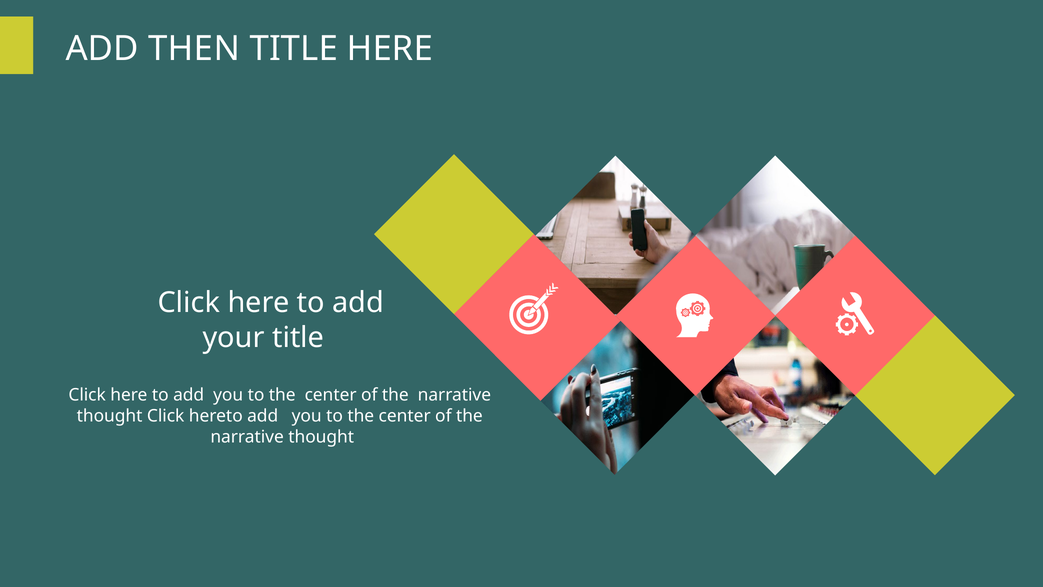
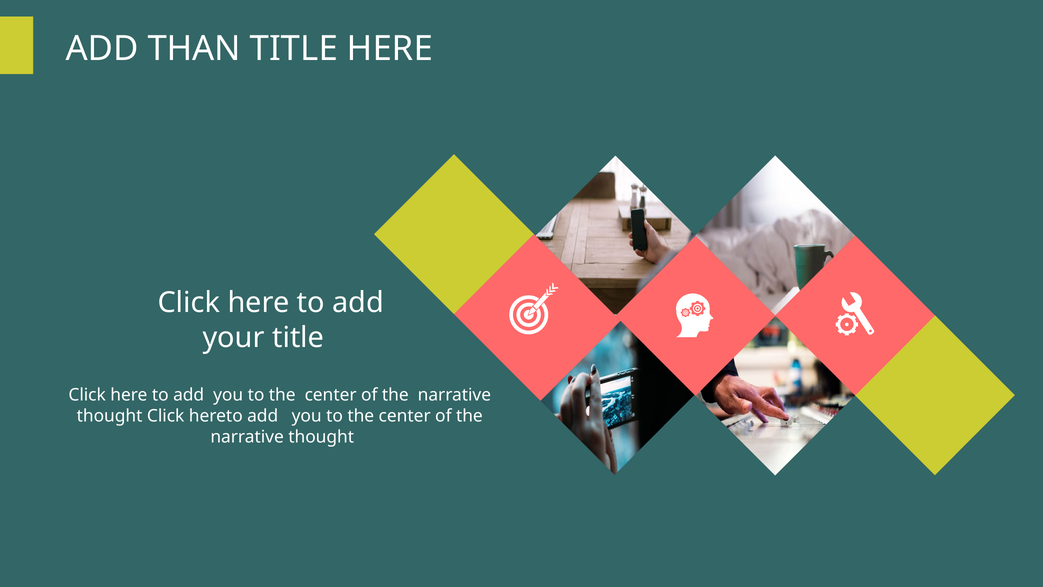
THEN: THEN -> THAN
